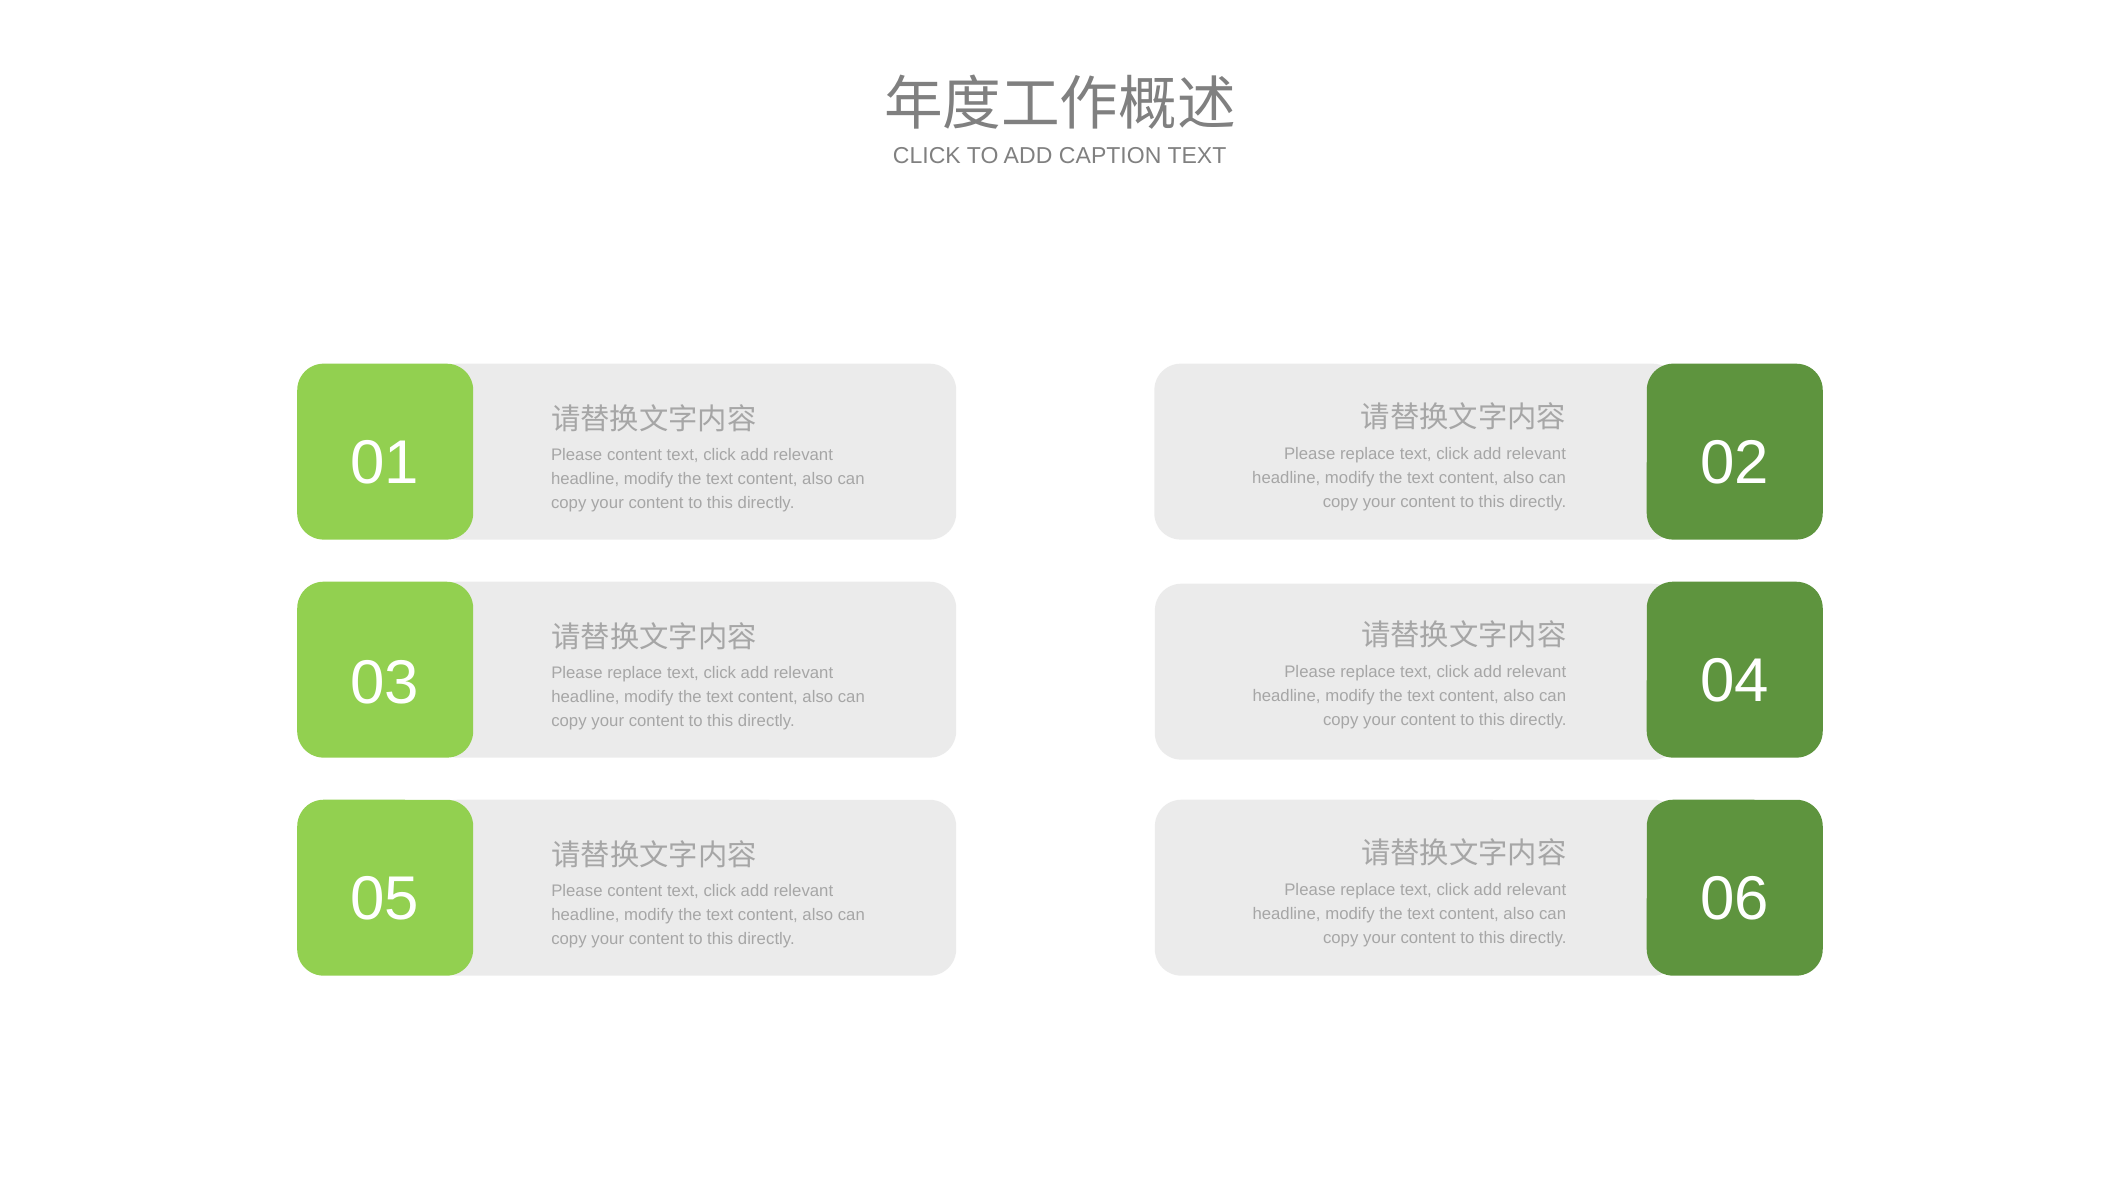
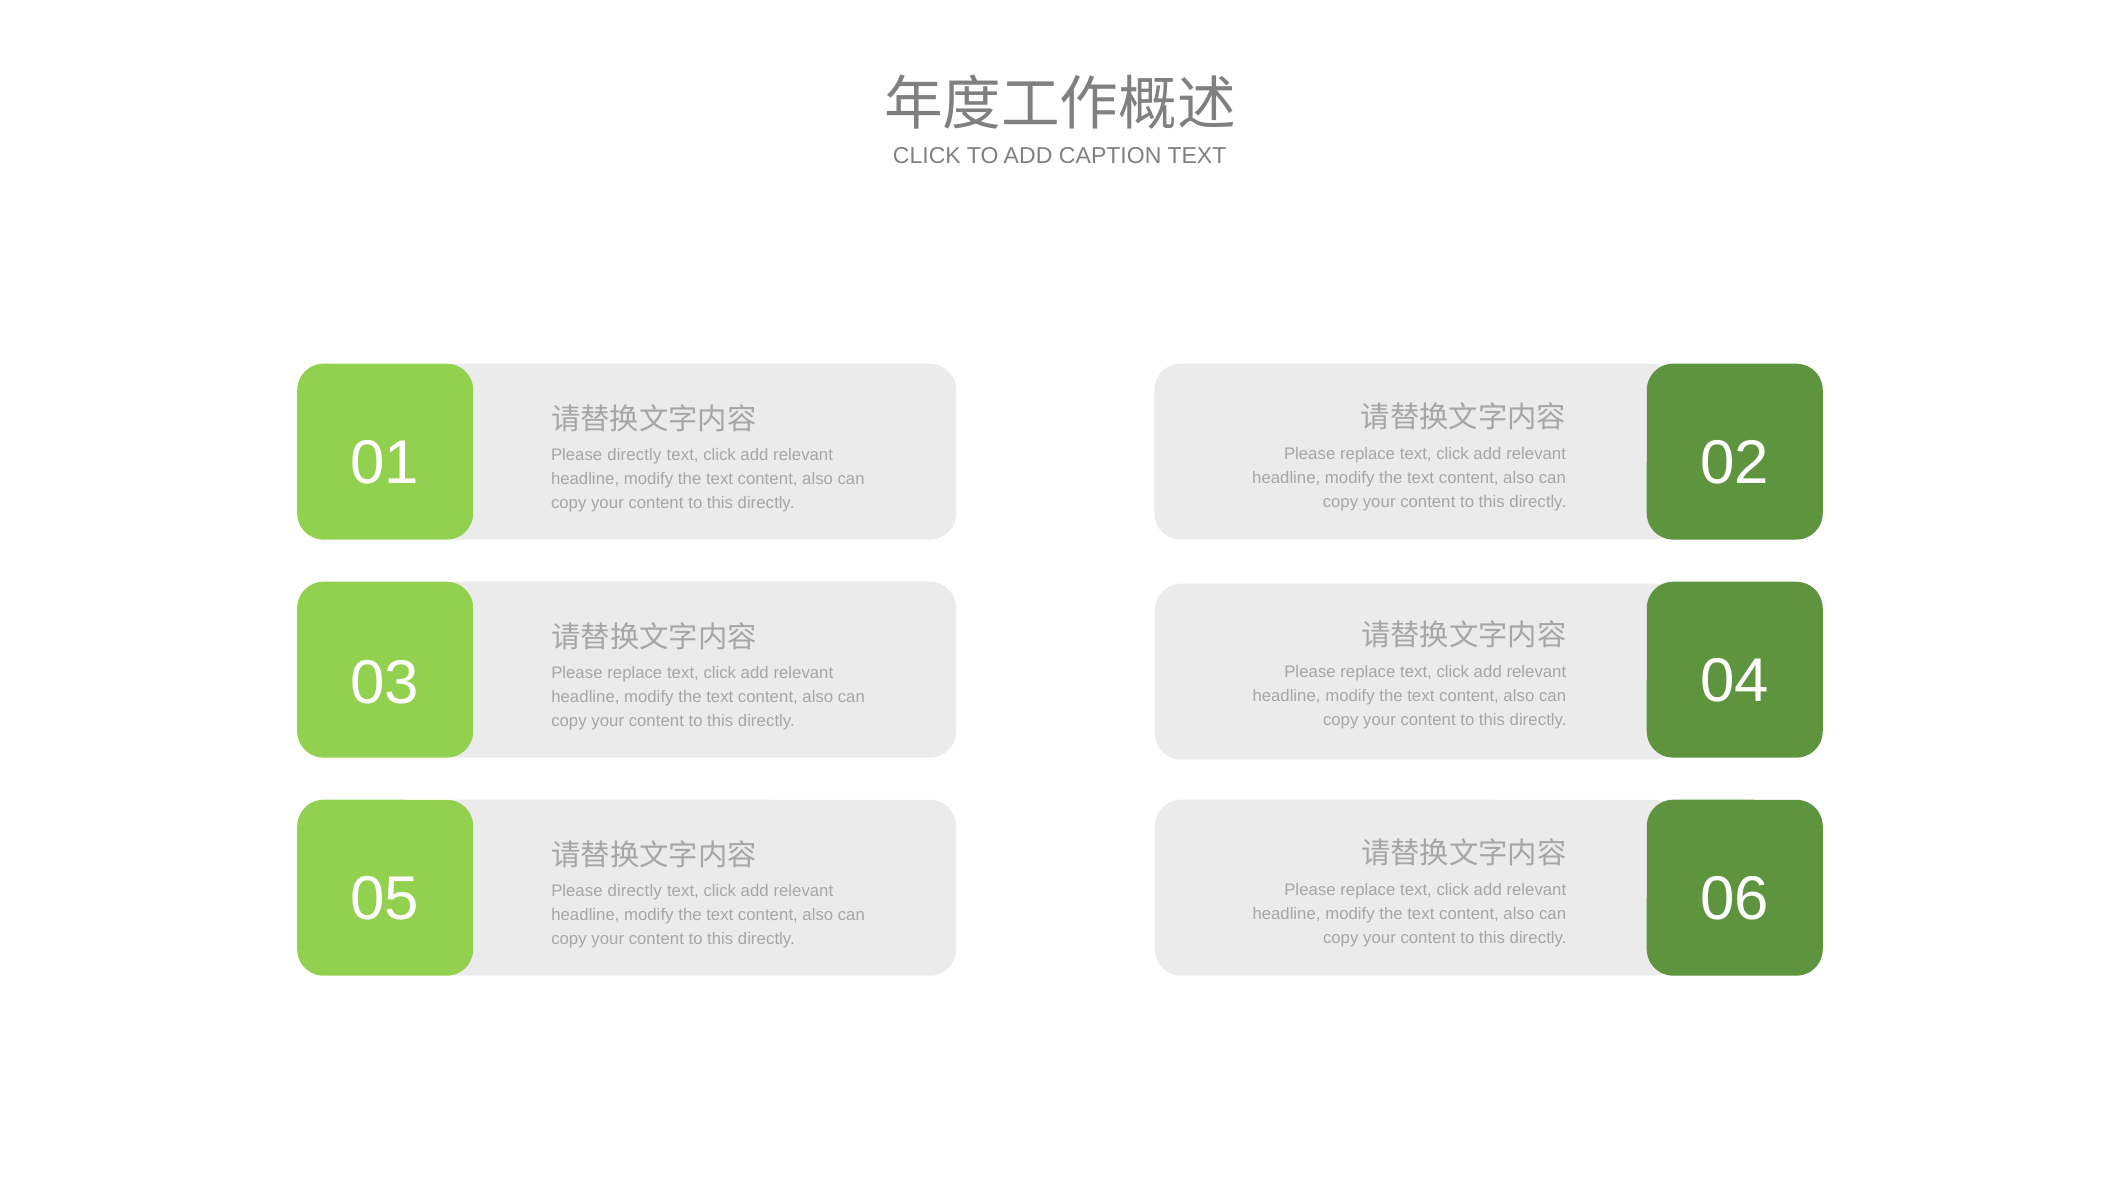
content at (634, 455): content -> directly
content at (635, 892): content -> directly
